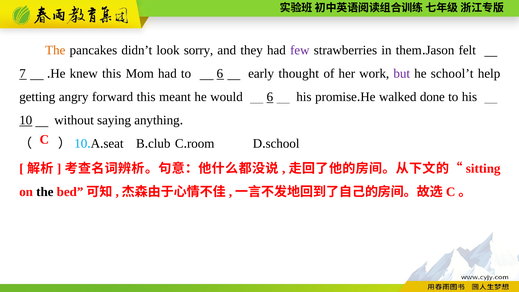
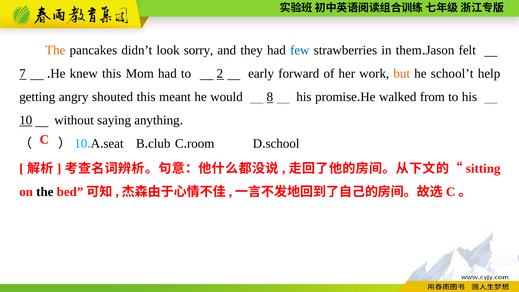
few colour: purple -> blue
to 6: 6 -> 2
thought: thought -> forward
but colour: purple -> orange
forward: forward -> shouted
would 6: 6 -> 8
done: done -> from
